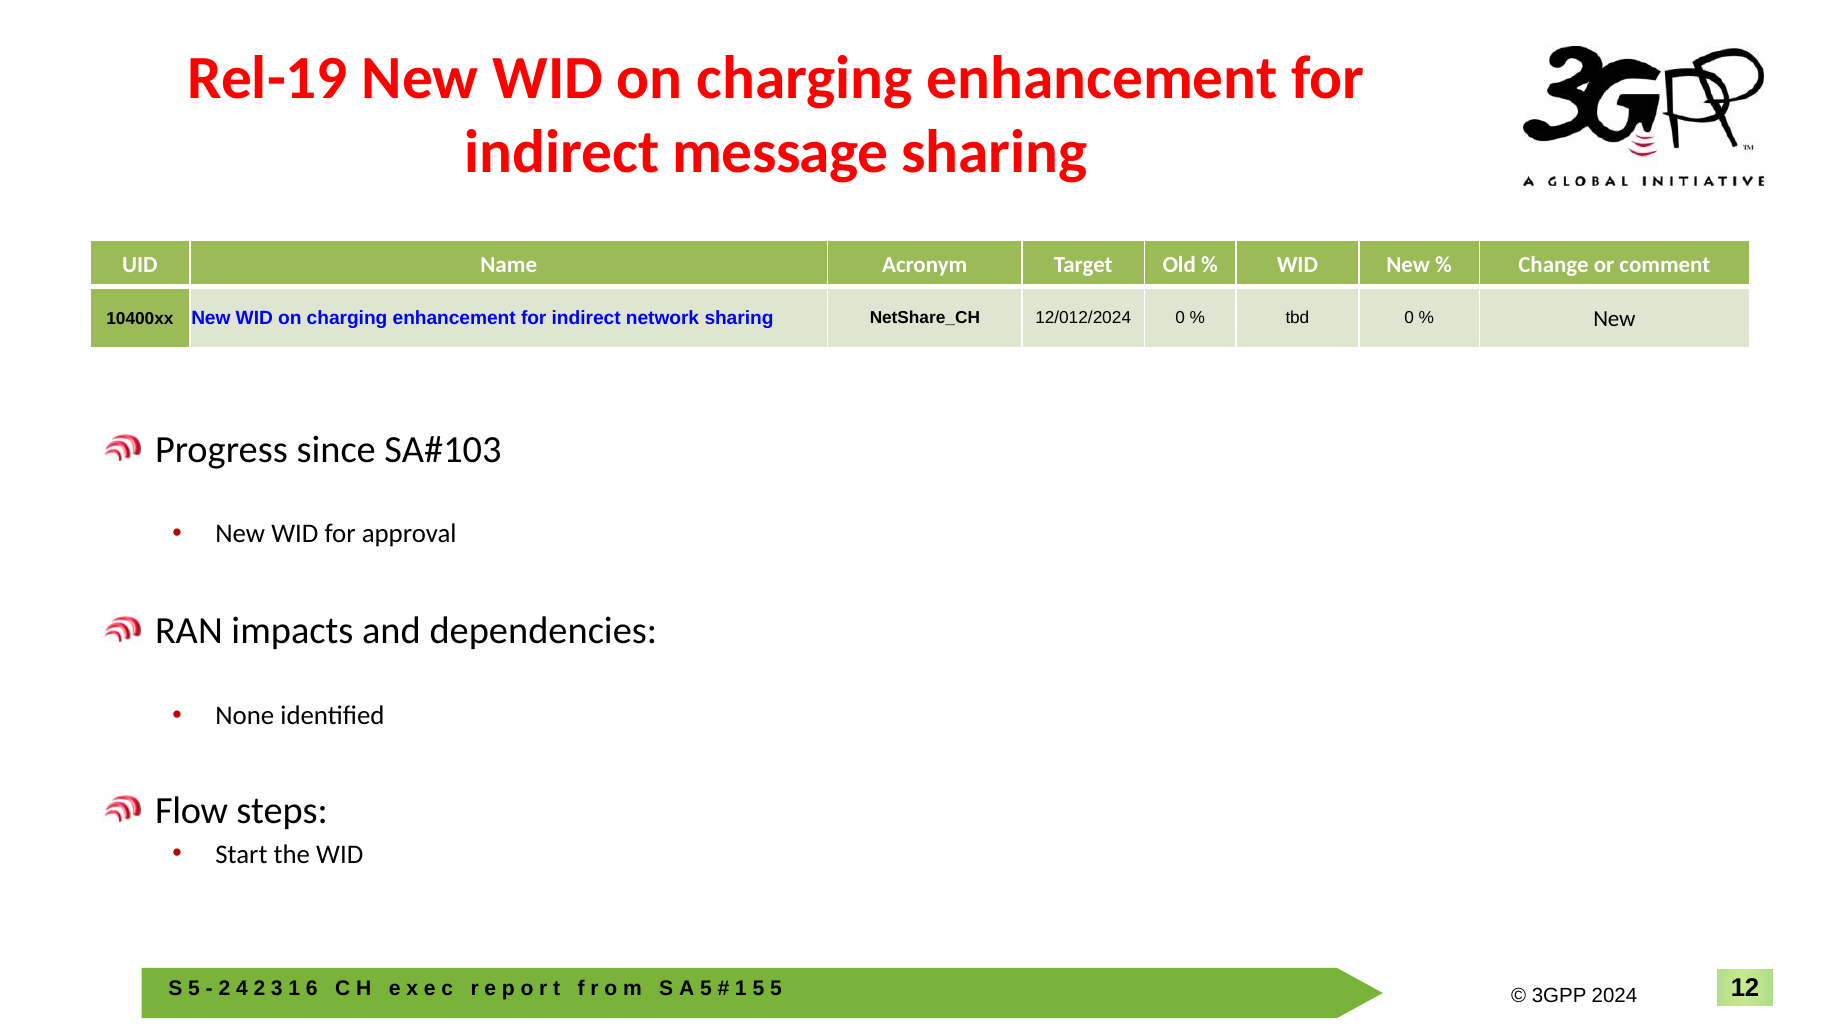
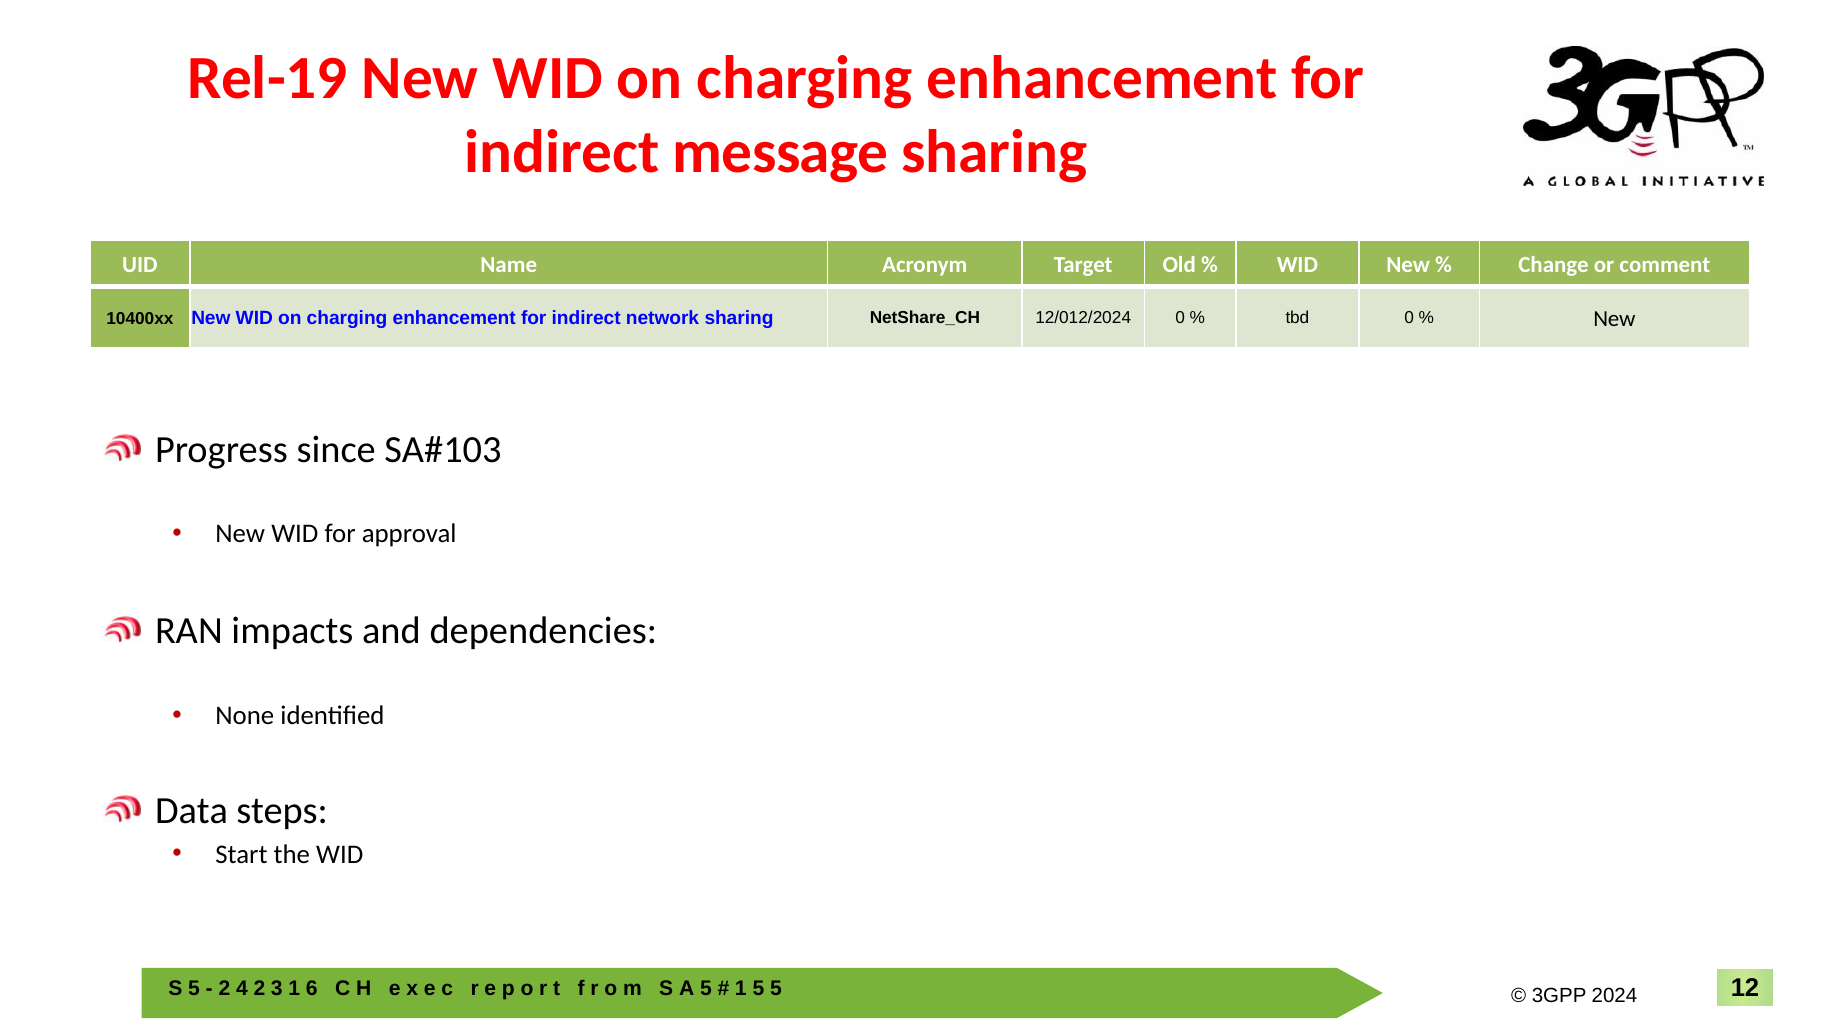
Flow: Flow -> Data
